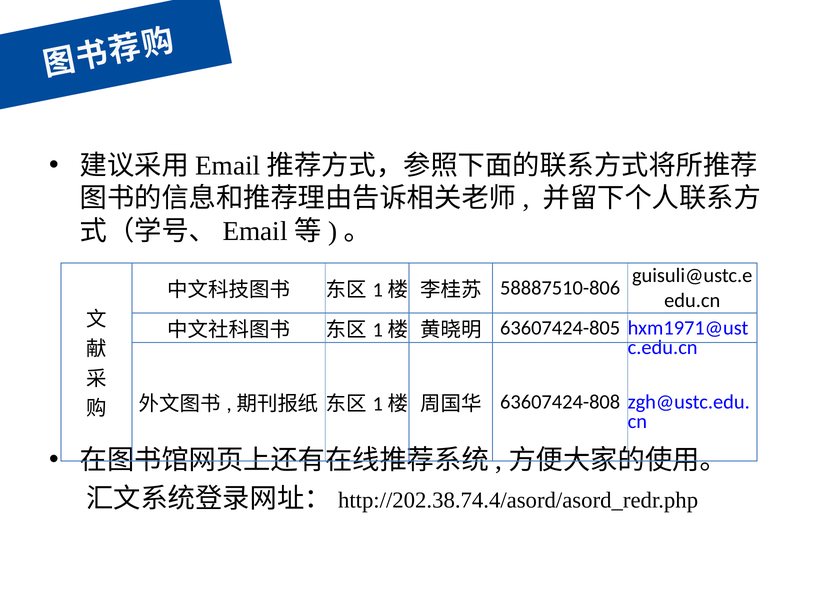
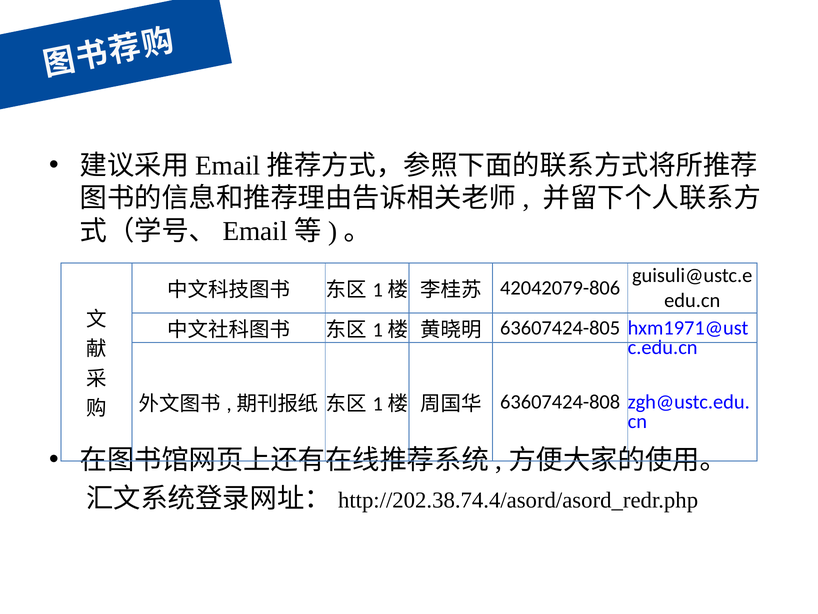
58887510-806: 58887510-806 -> 42042079-806
